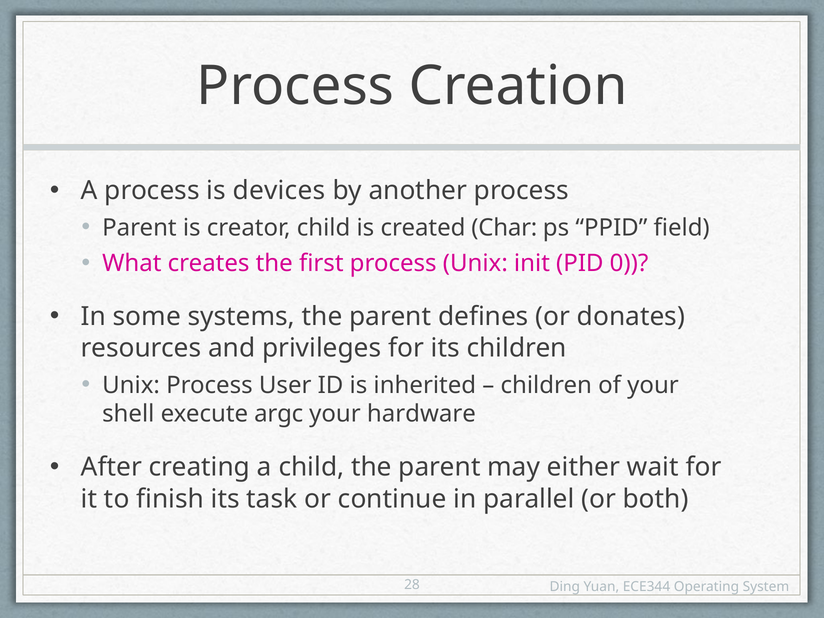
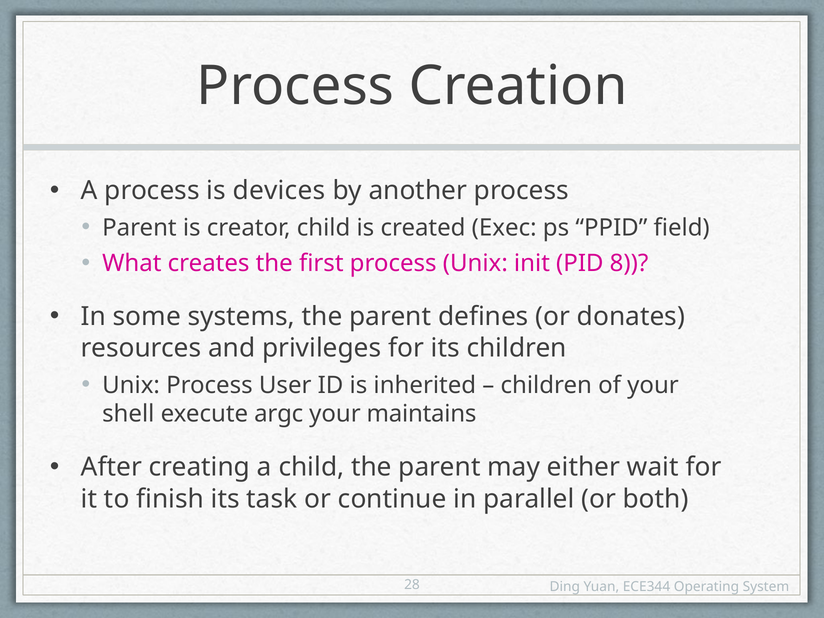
Char: Char -> Exec
0: 0 -> 8
hardware: hardware -> maintains
